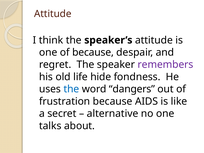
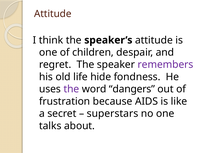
of because: because -> children
the at (71, 89) colour: blue -> purple
alternative: alternative -> superstars
